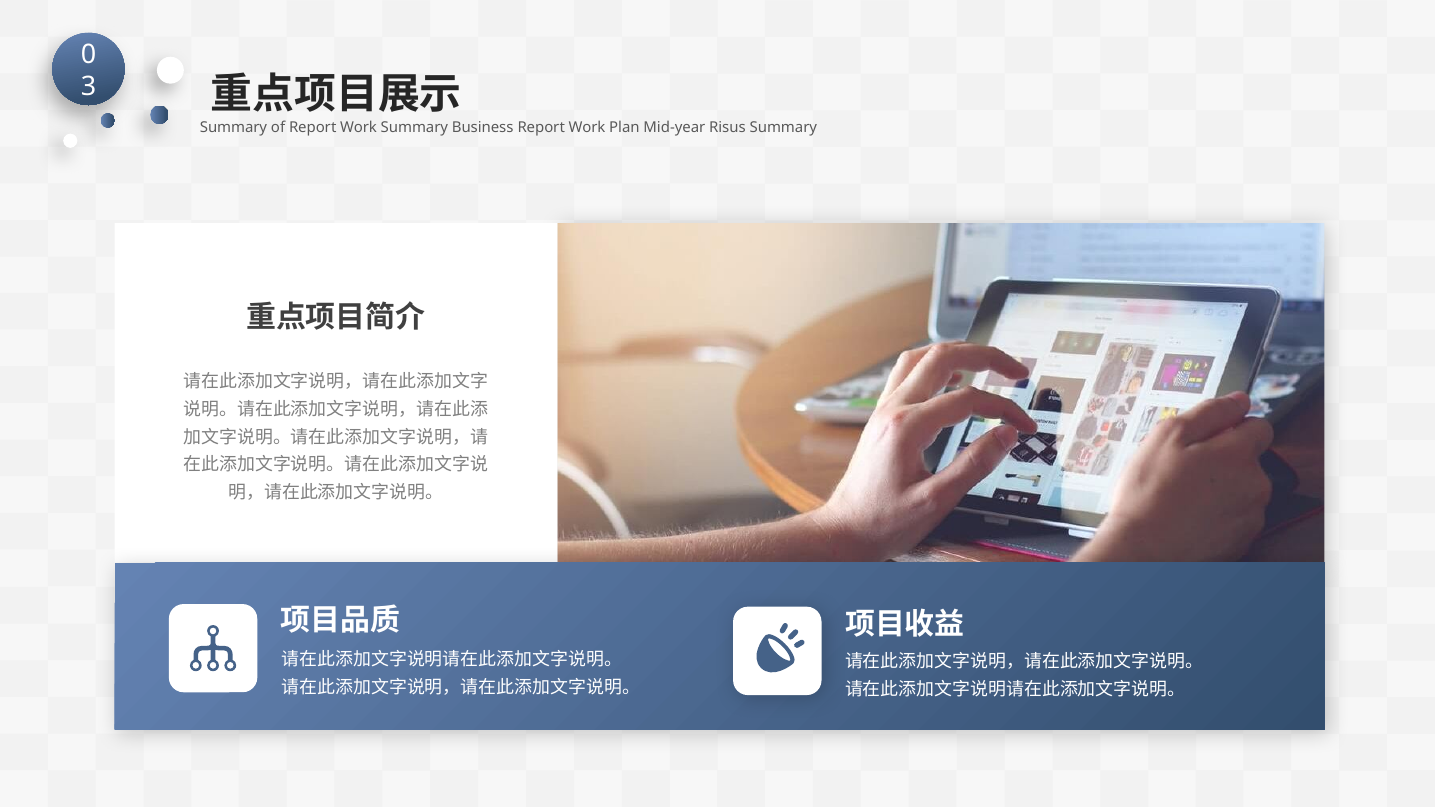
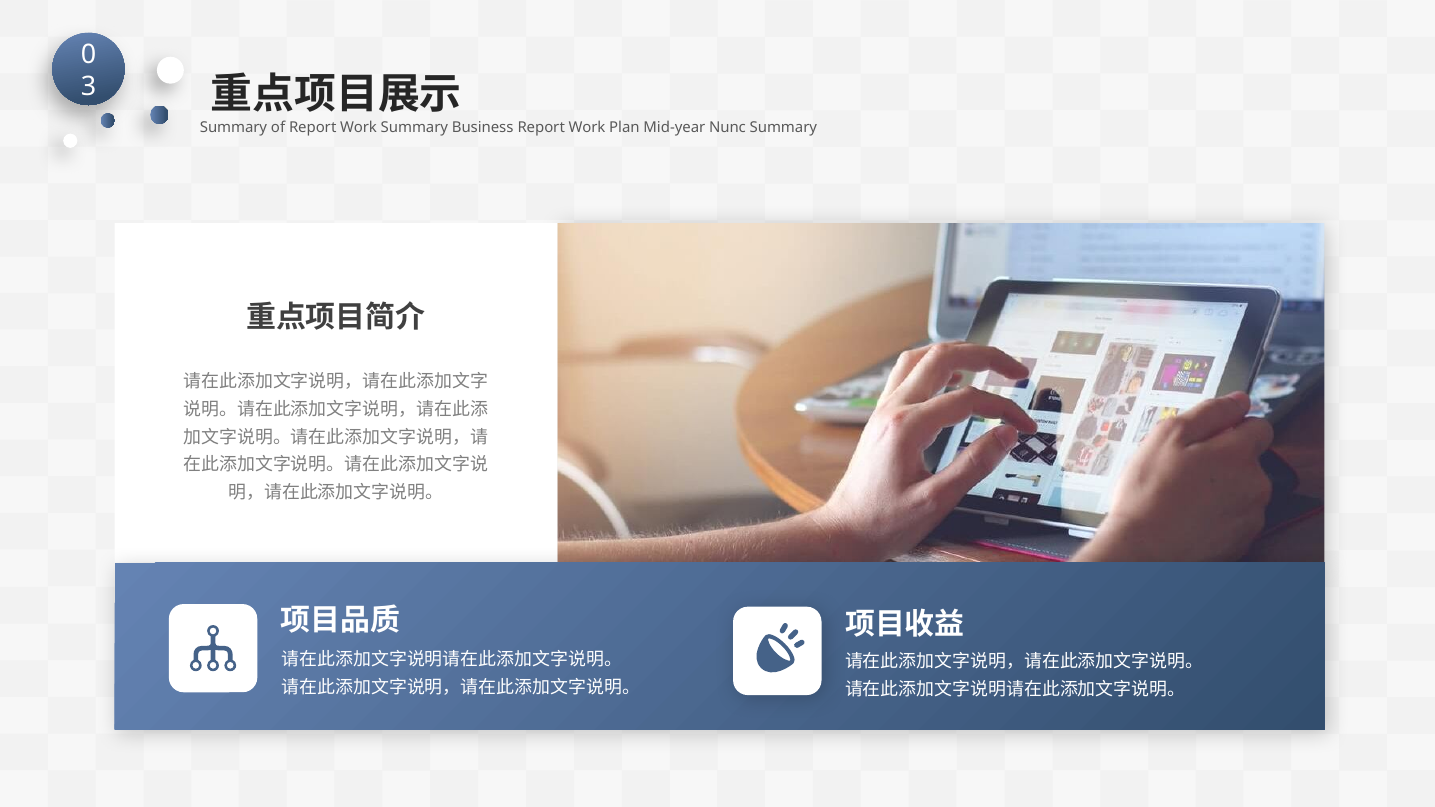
Risus: Risus -> Nunc
